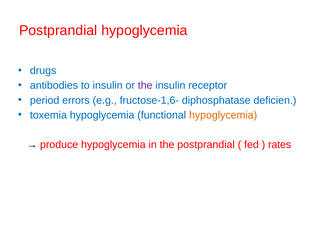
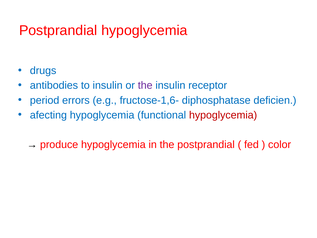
toxemia: toxemia -> afecting
hypoglycemia at (223, 115) colour: orange -> red
rates: rates -> color
